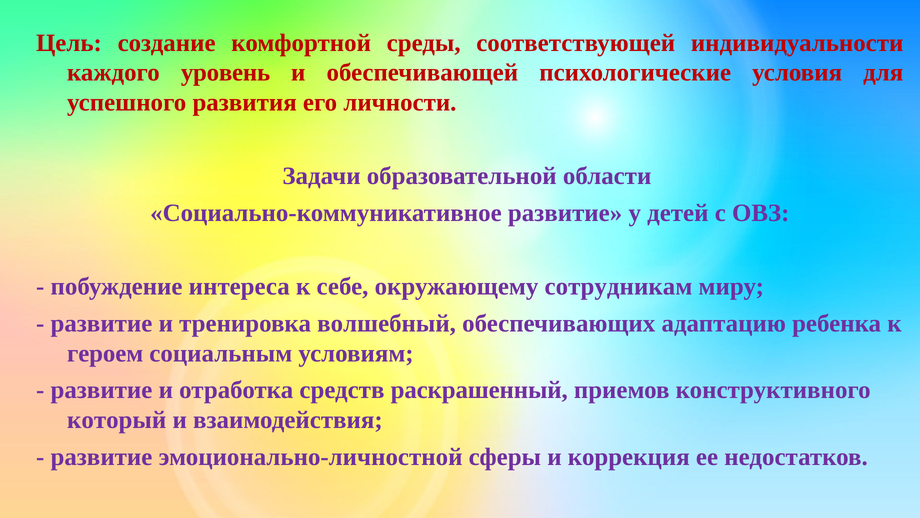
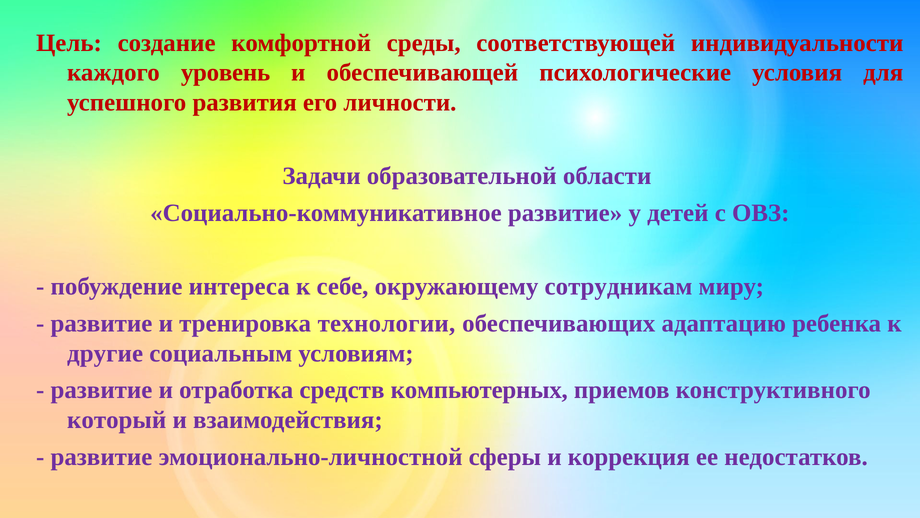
волшебный: волшебный -> технологии
героем: героем -> другие
раскрашенный: раскрашенный -> компьютерных
